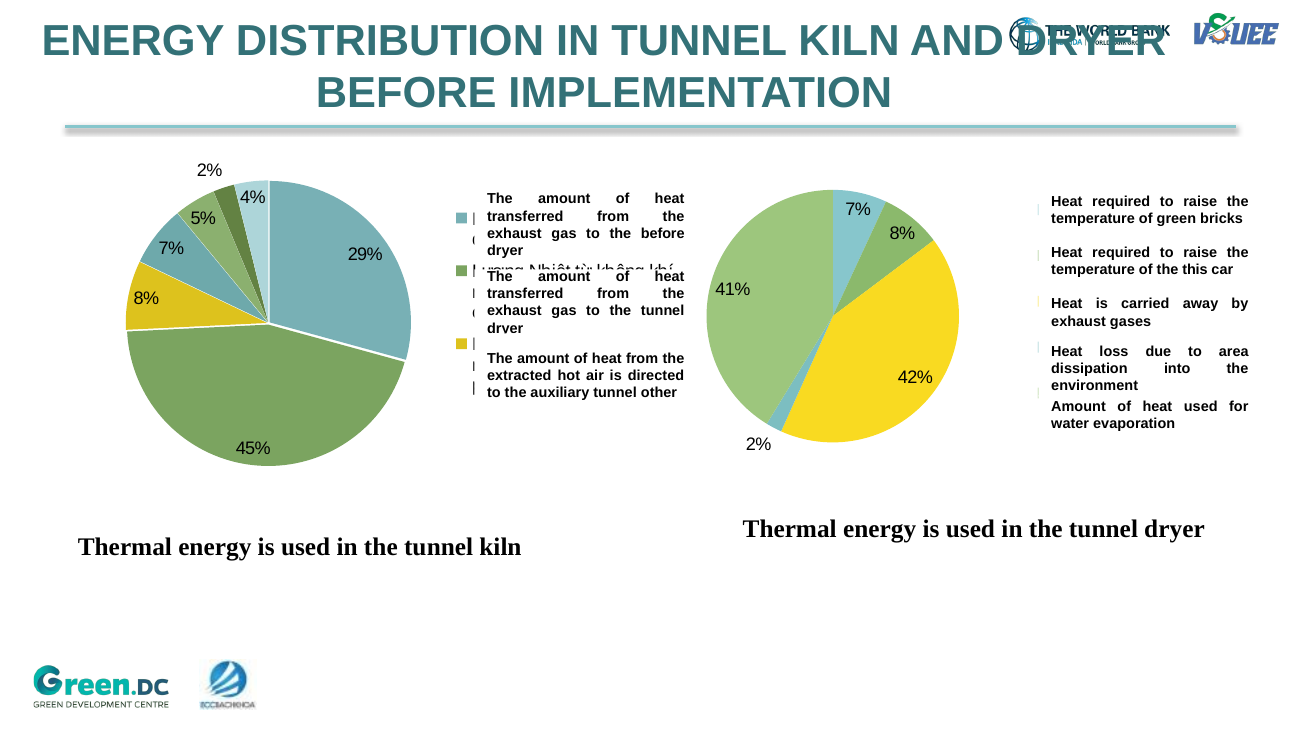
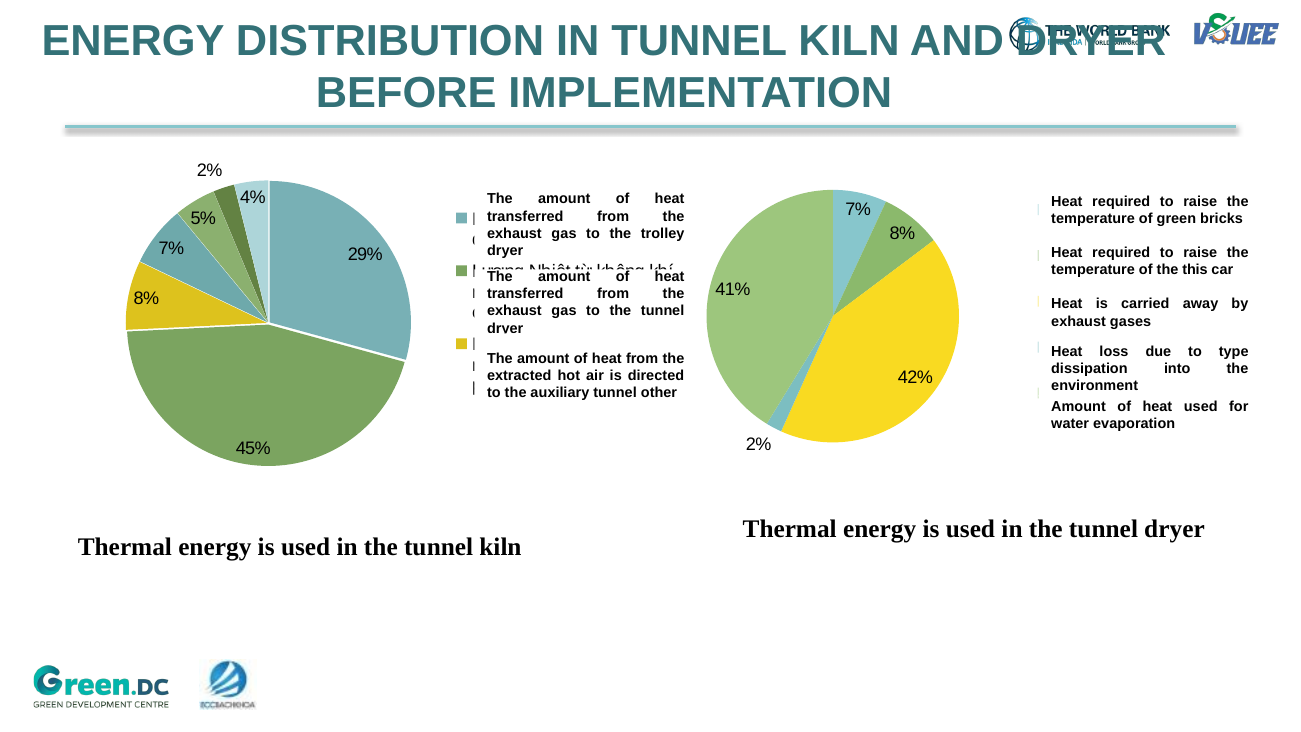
the before: before -> trolley
area: area -> type
